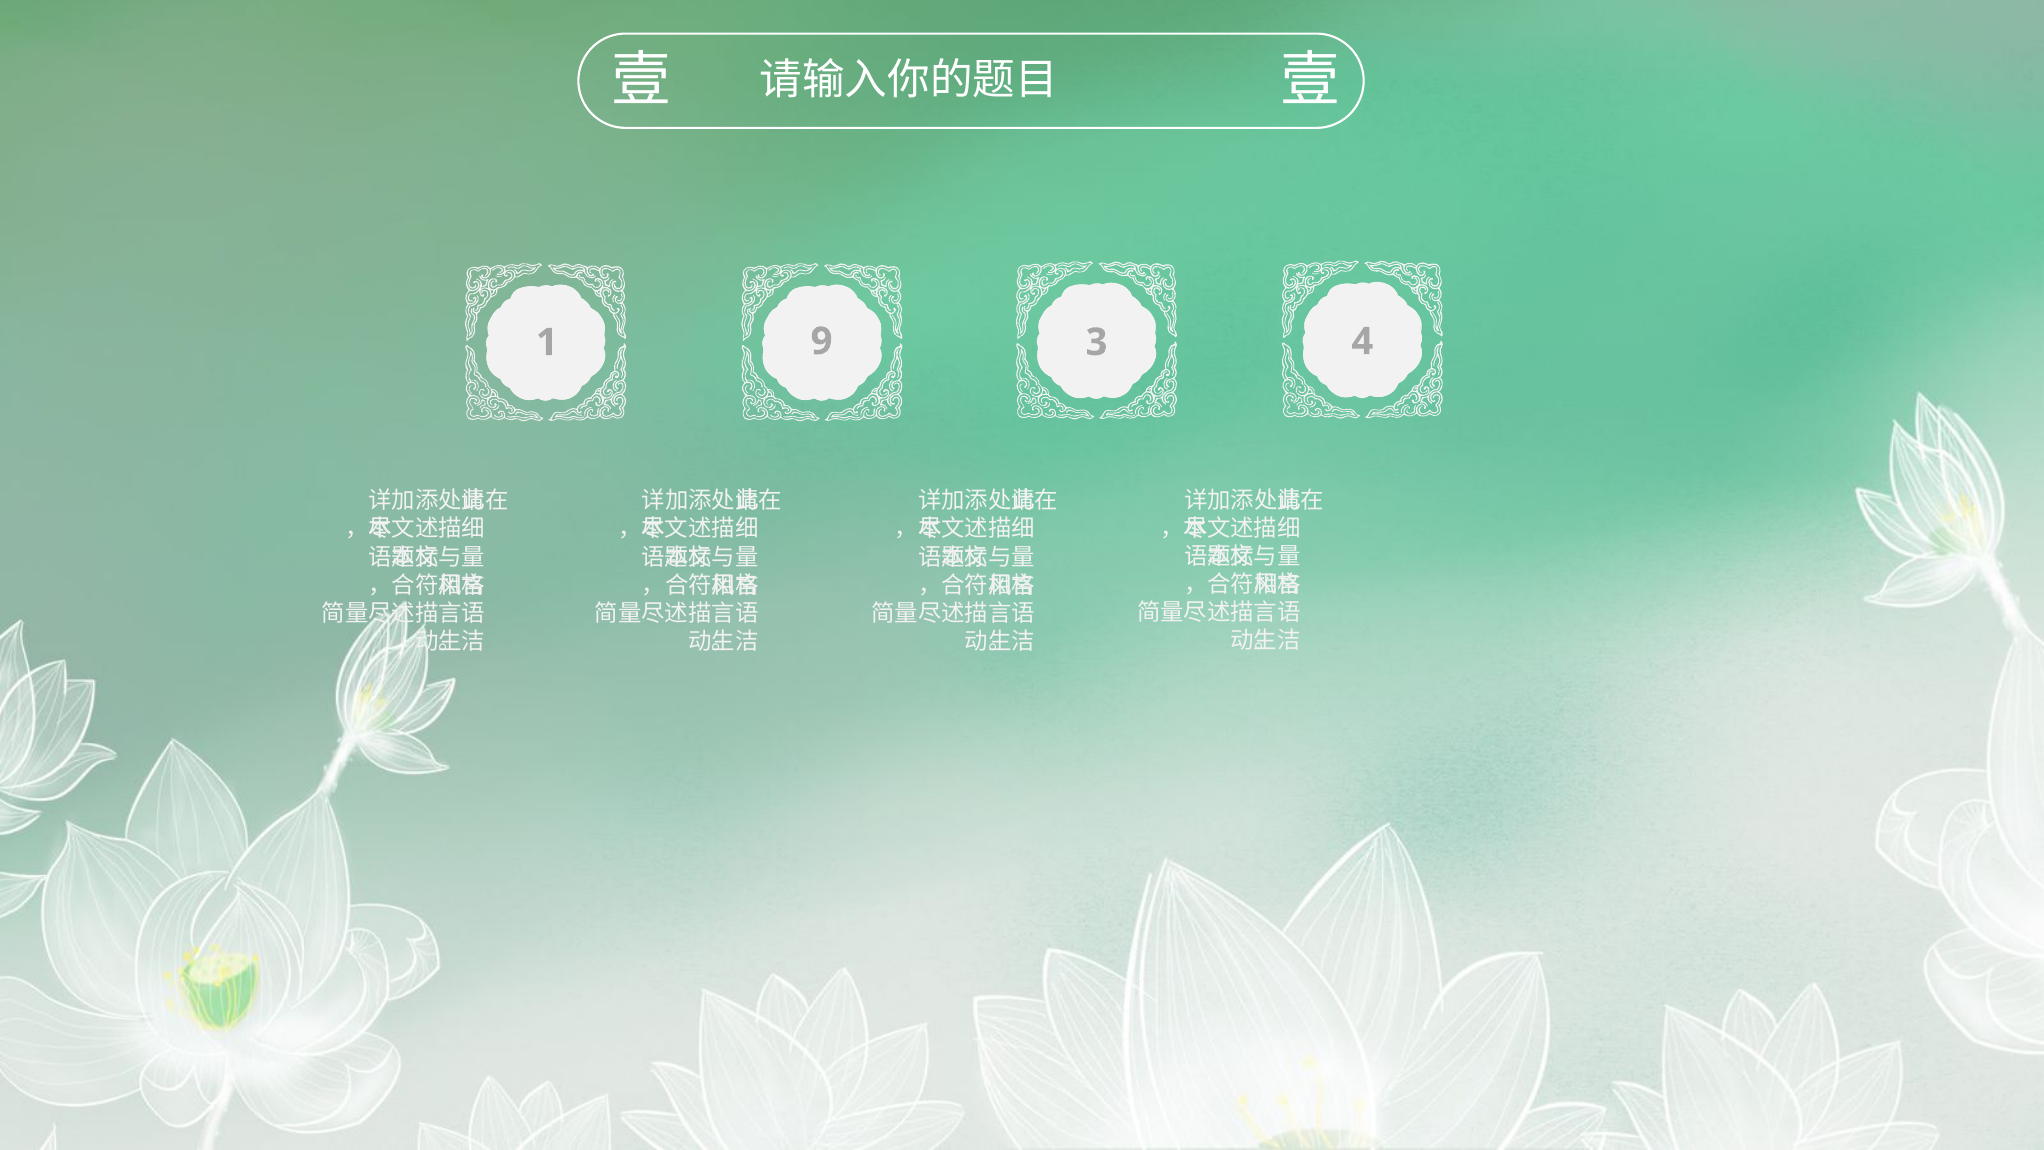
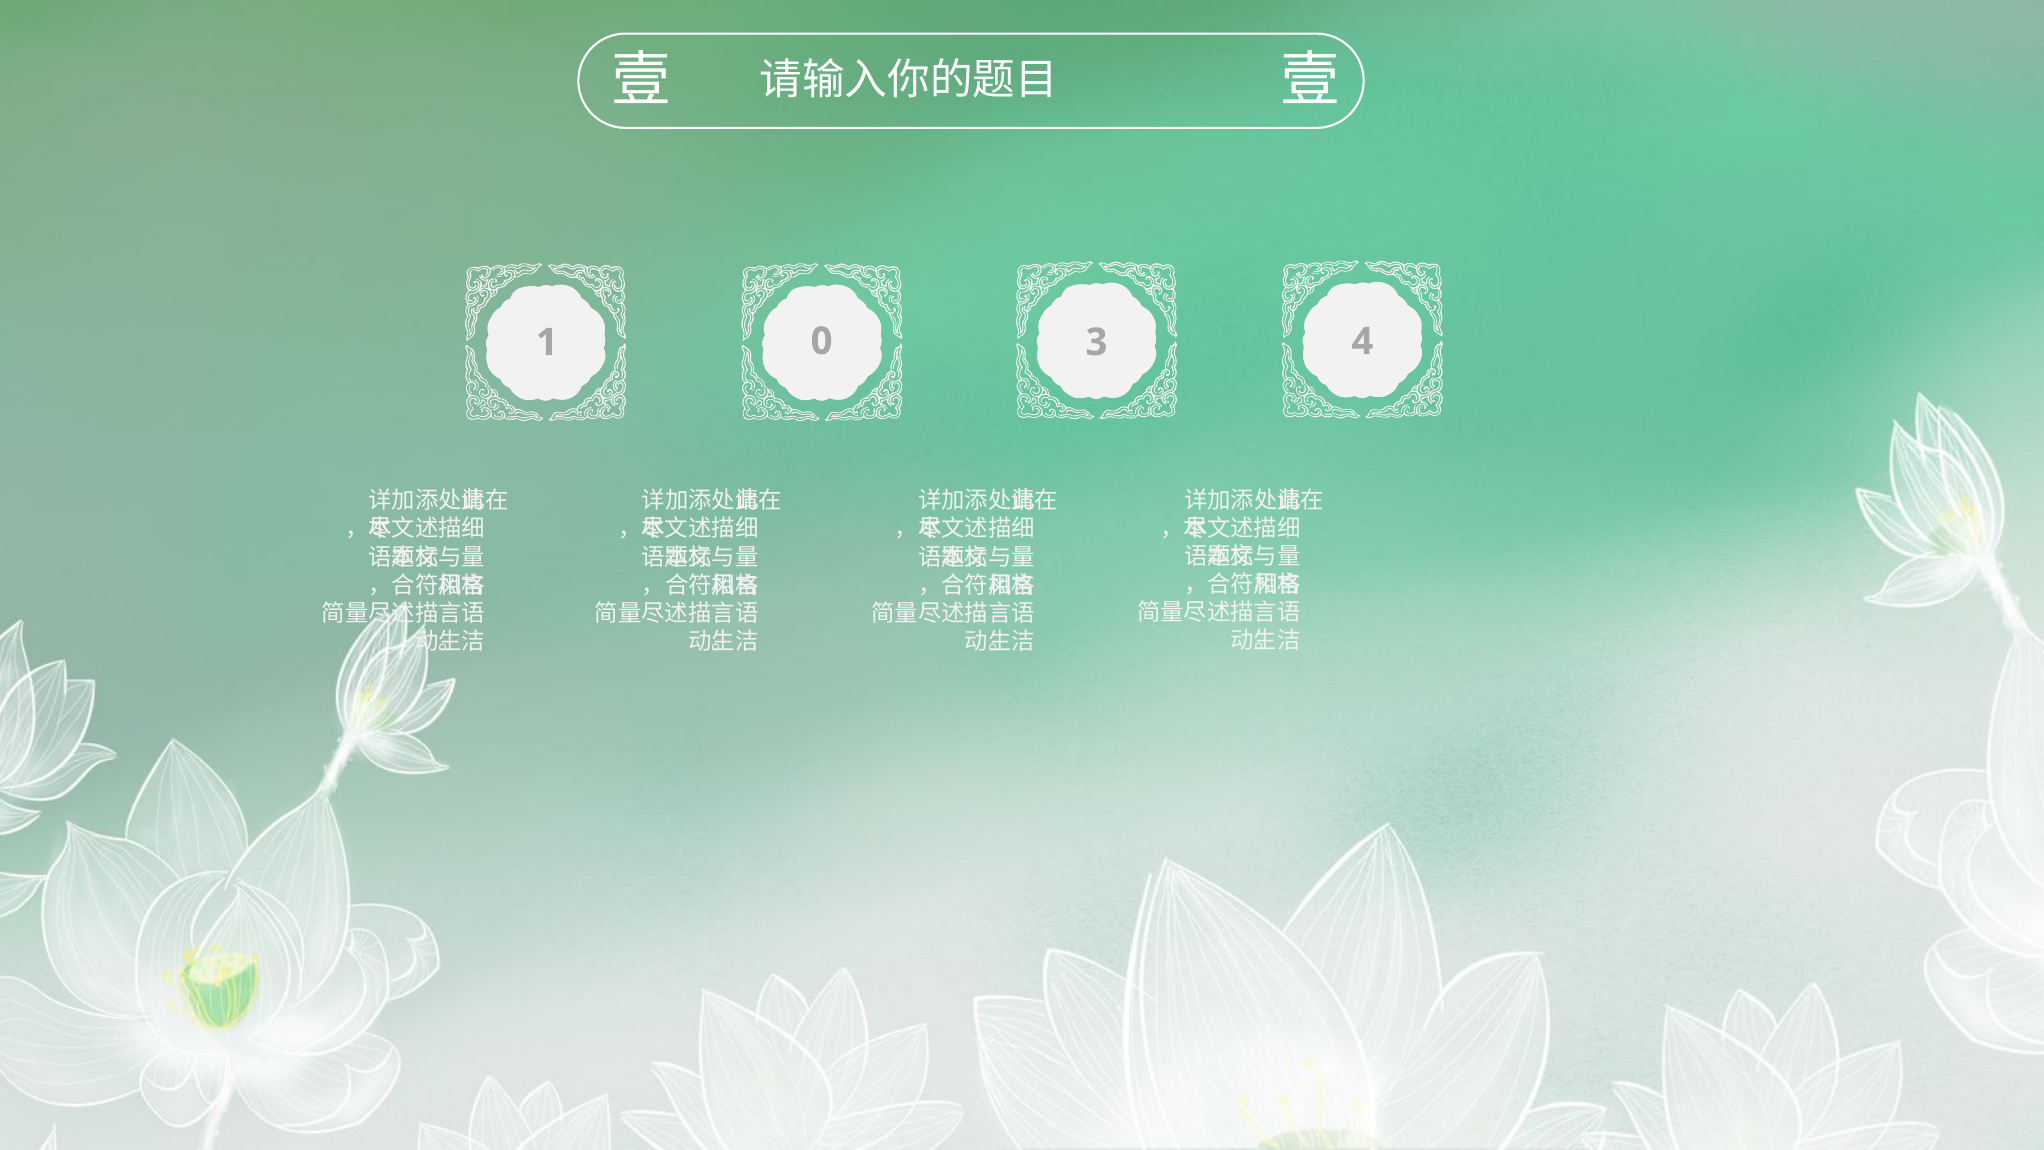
9: 9 -> 0
